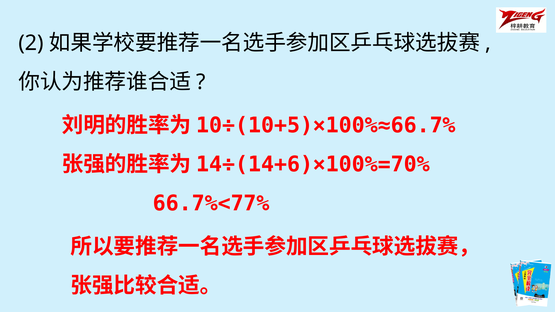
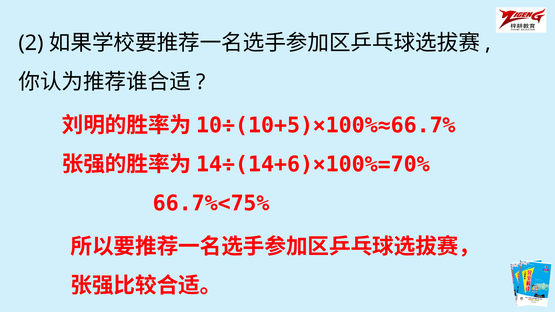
66.7%<77%: 66.7%<77% -> 66.7%<75%
